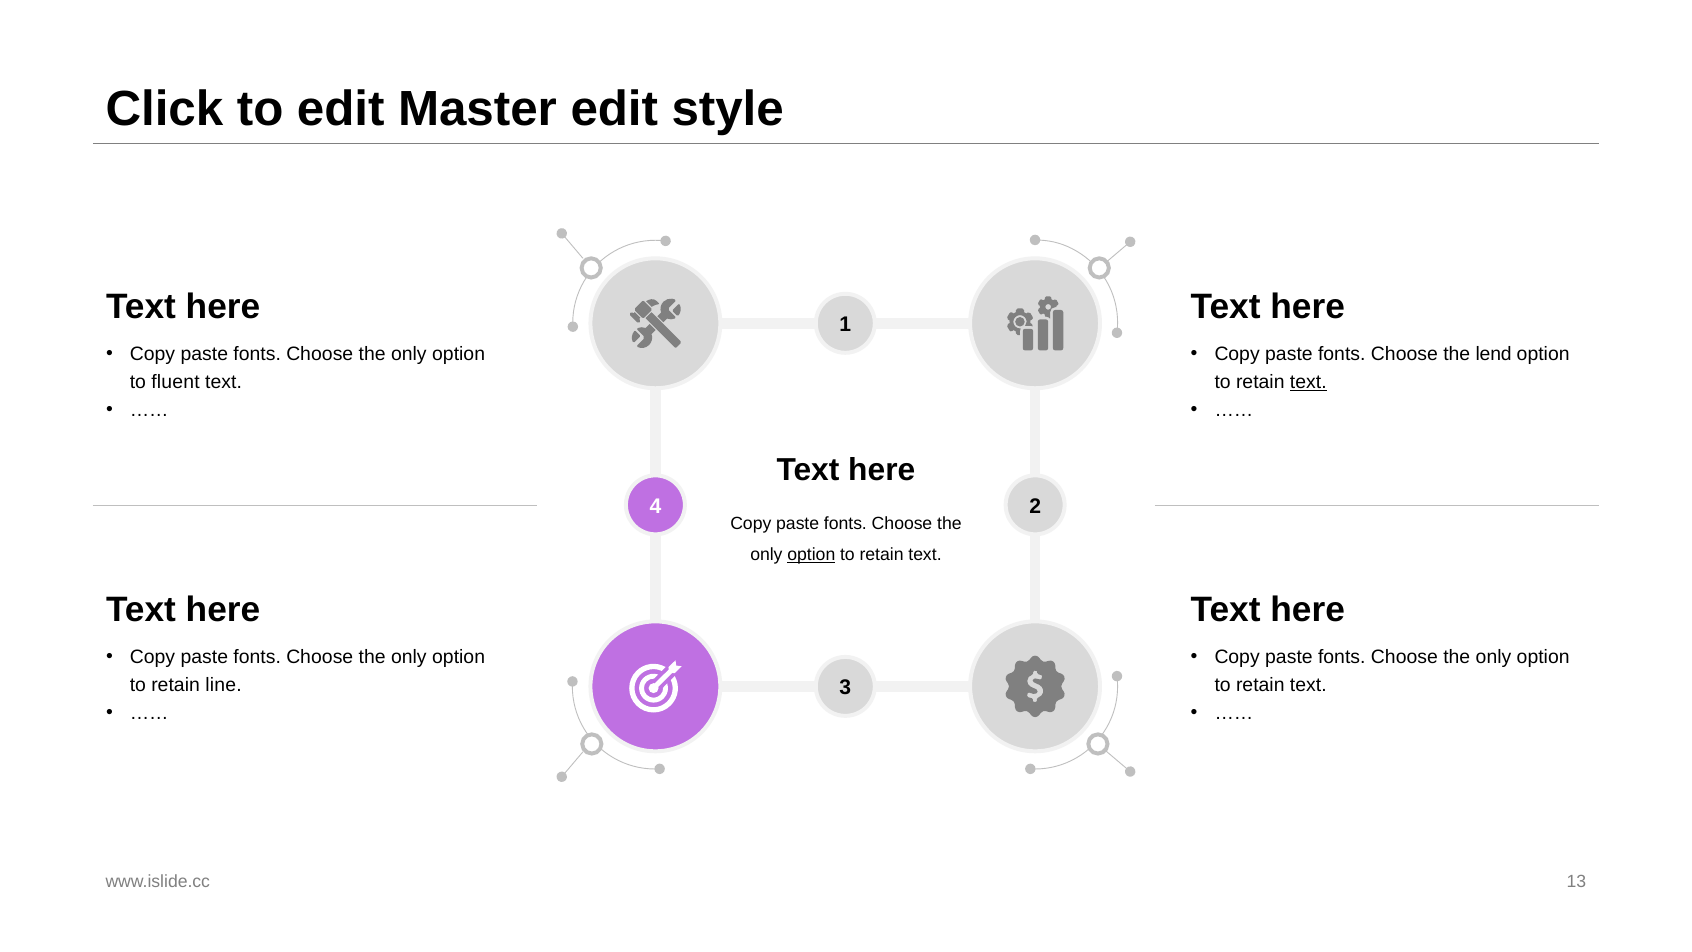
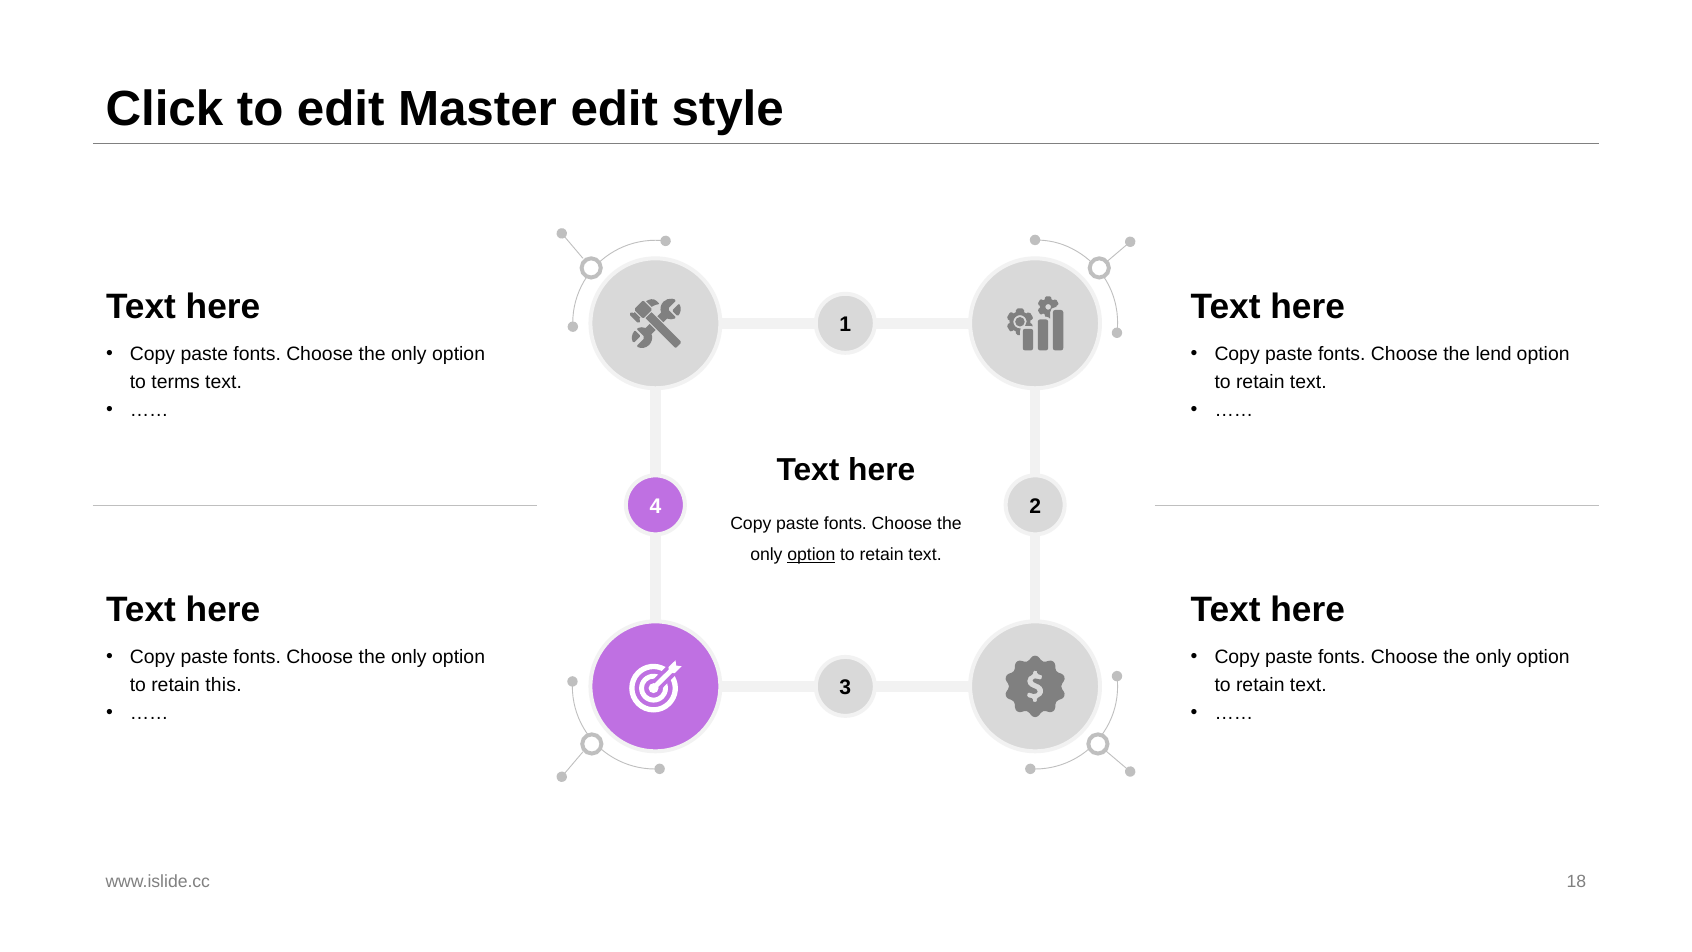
fluent: fluent -> terms
text at (1308, 382) underline: present -> none
line: line -> this
13: 13 -> 18
